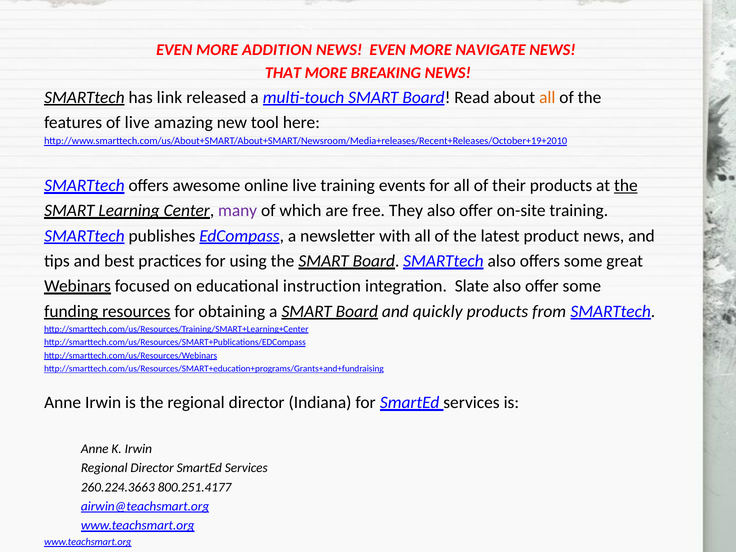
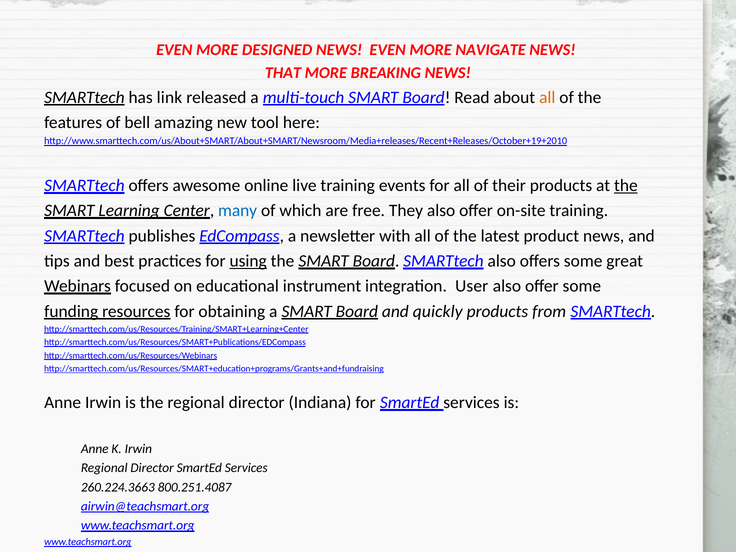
ADDITION: ADDITION -> DESIGNED
of live: live -> bell
many colour: purple -> blue
using underline: none -> present
instruction: instruction -> instrument
Slate: Slate -> User
800.251.4177: 800.251.4177 -> 800.251.4087
